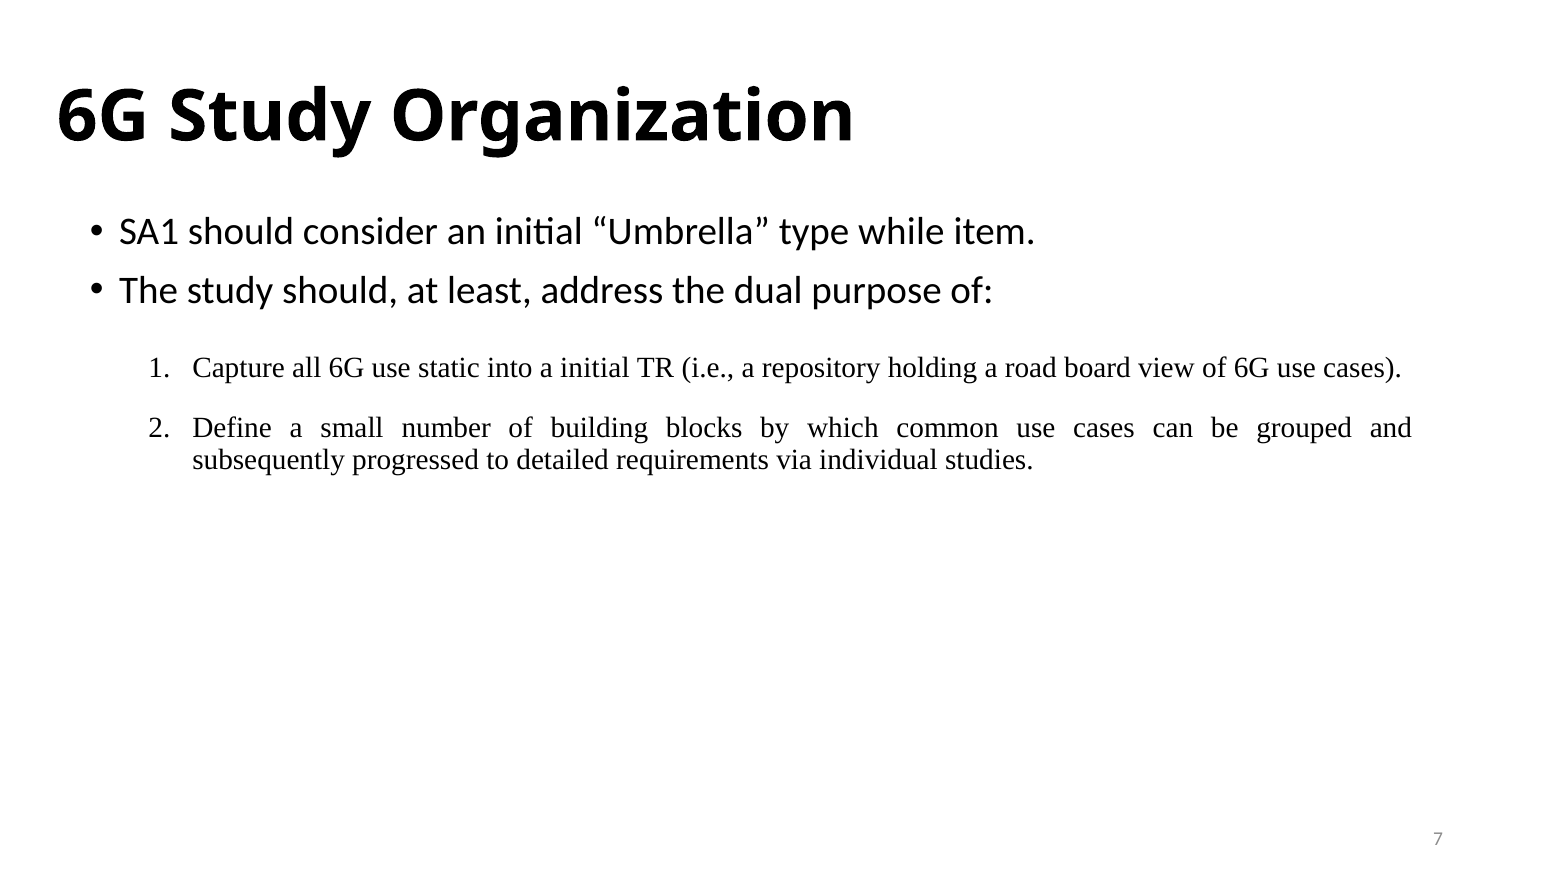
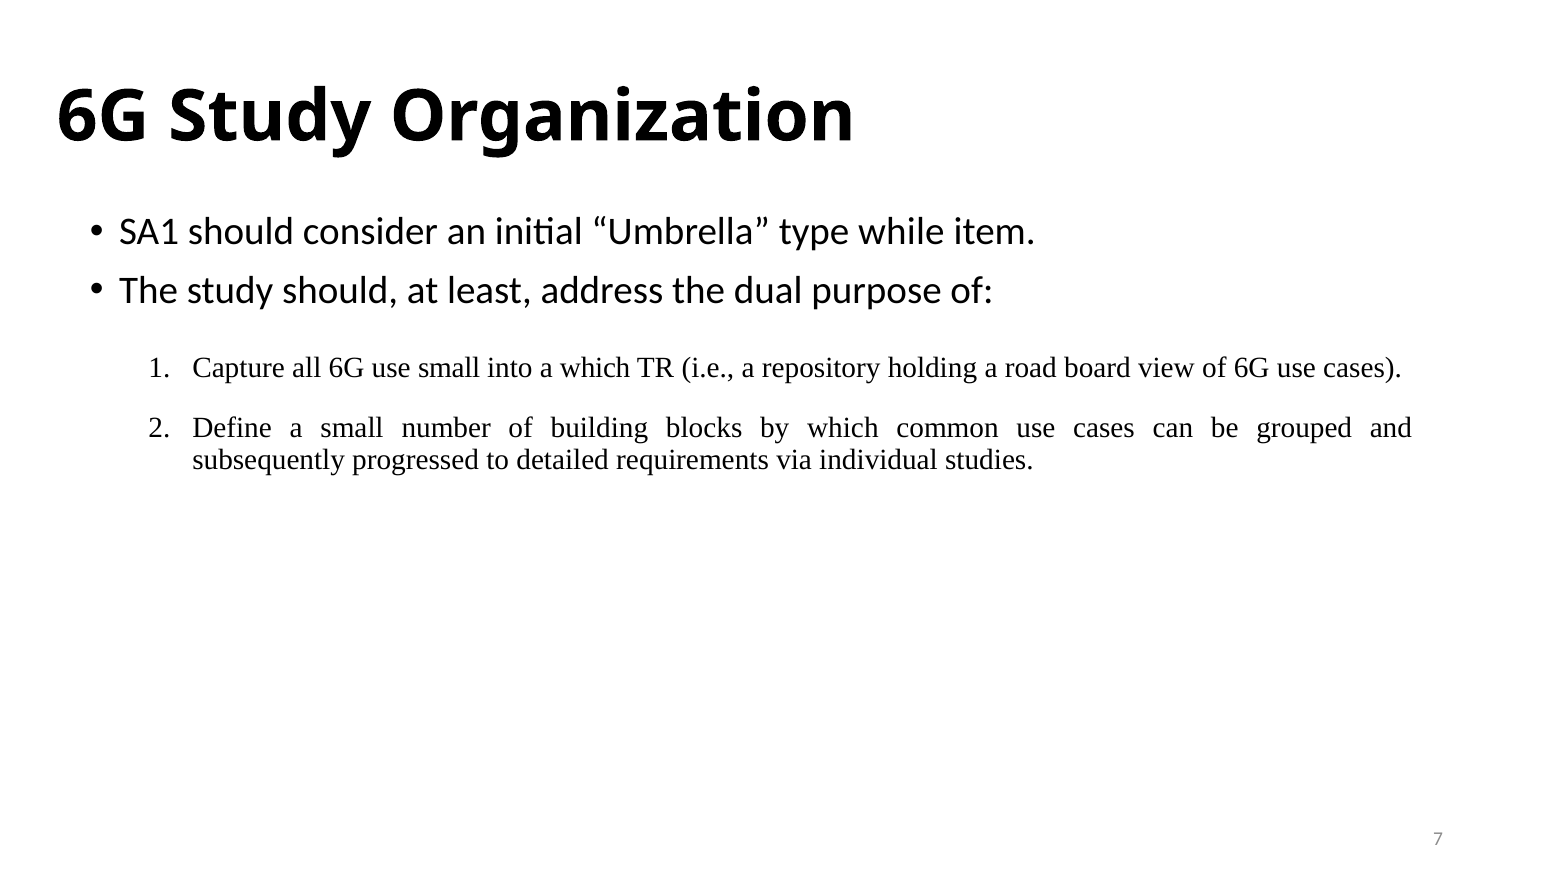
use static: static -> small
a initial: initial -> which
